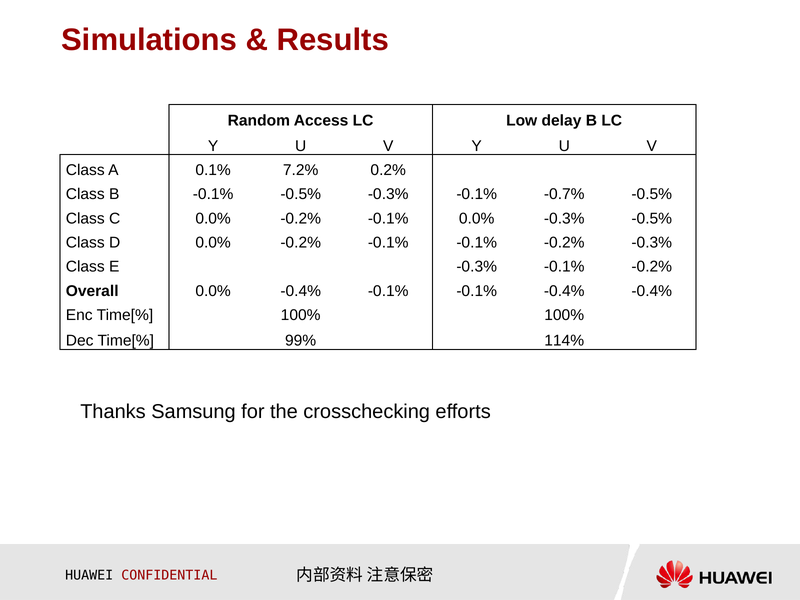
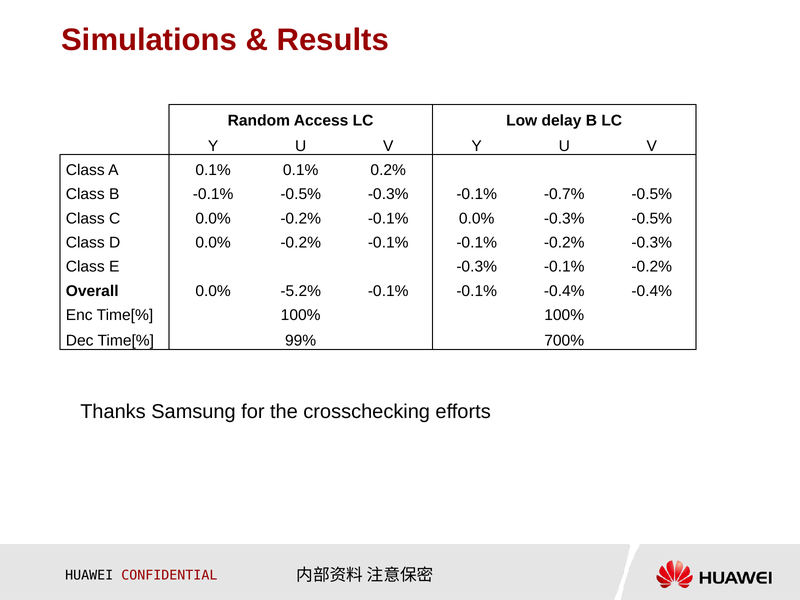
0.1% 7.2%: 7.2% -> 0.1%
0.0% -0.4%: -0.4% -> -5.2%
114%: 114% -> 700%
